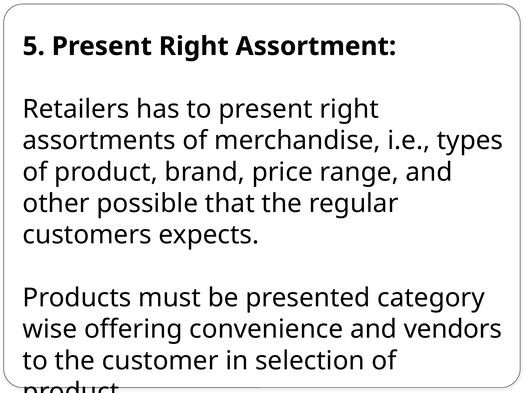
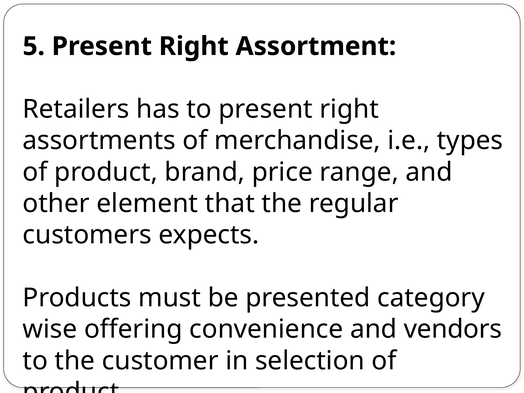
possible: possible -> element
